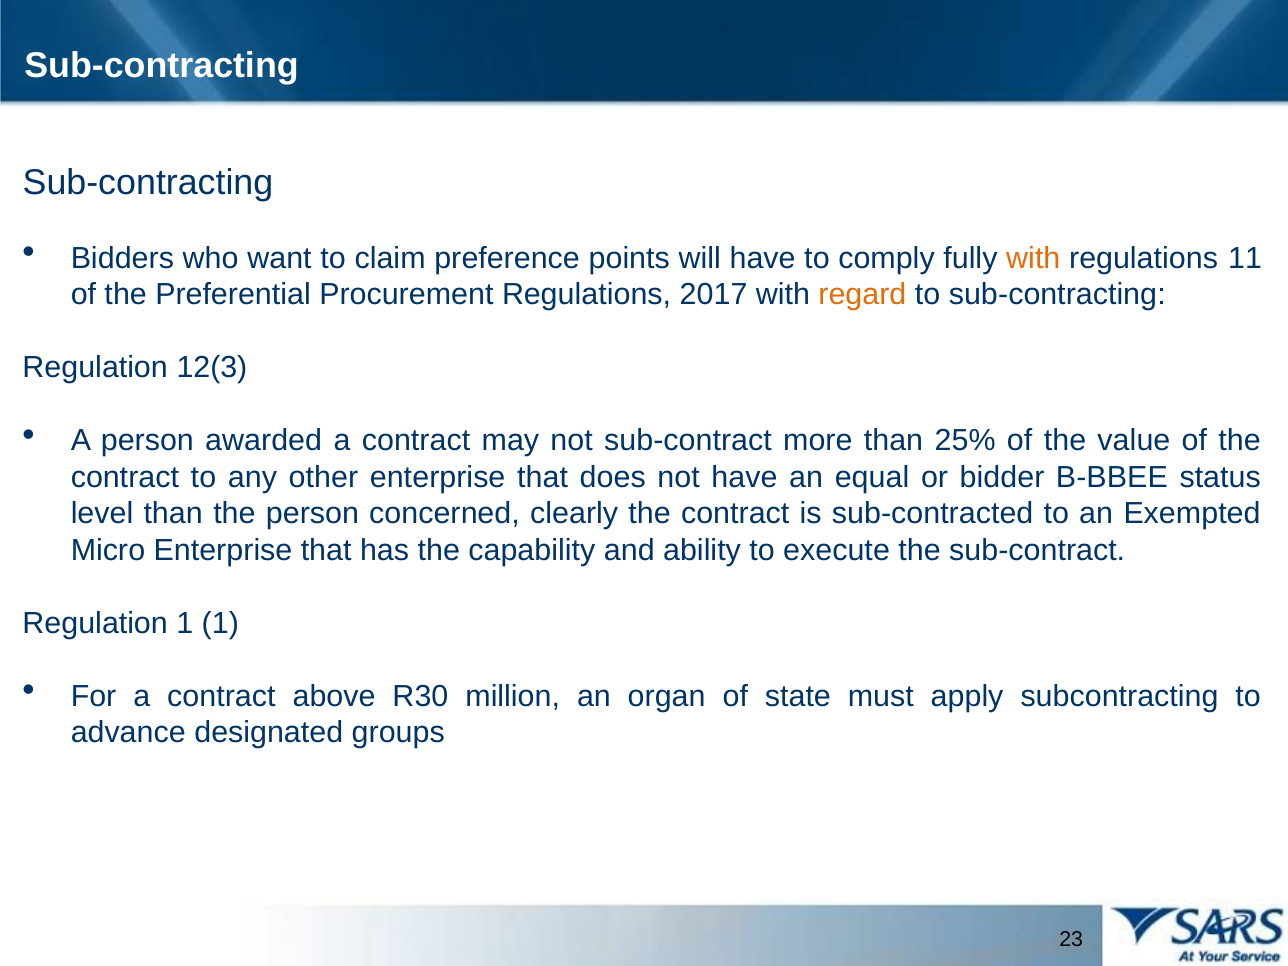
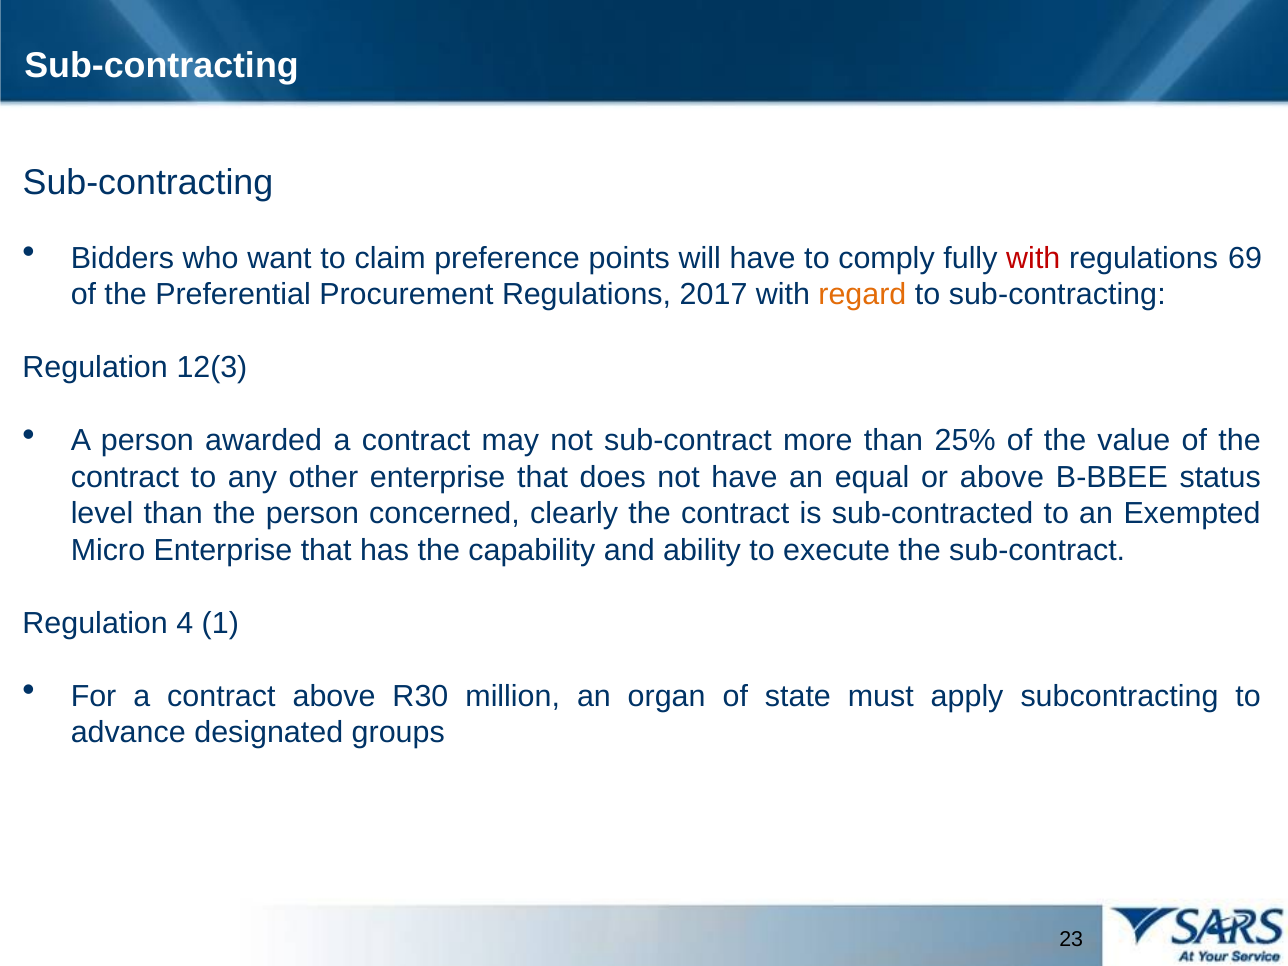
with at (1033, 258) colour: orange -> red
11: 11 -> 69
or bidder: bidder -> above
Regulation 1: 1 -> 4
